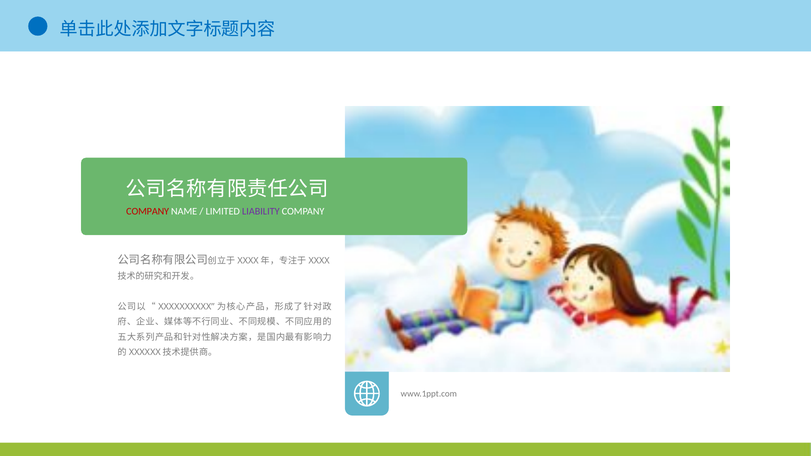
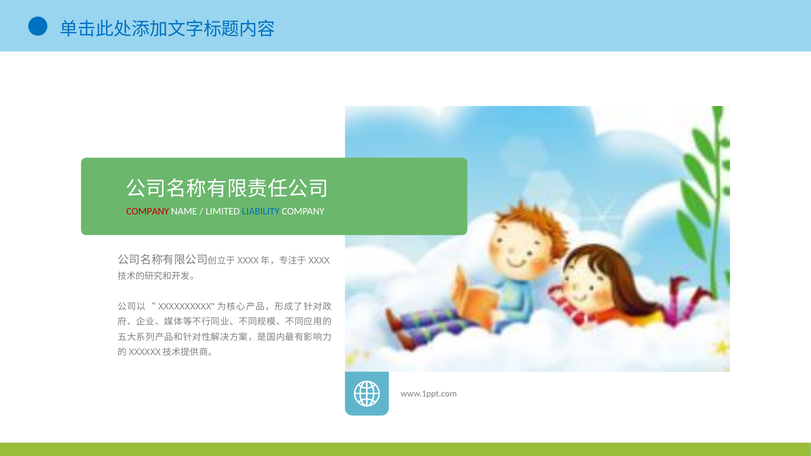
LIABILITY colour: purple -> blue
